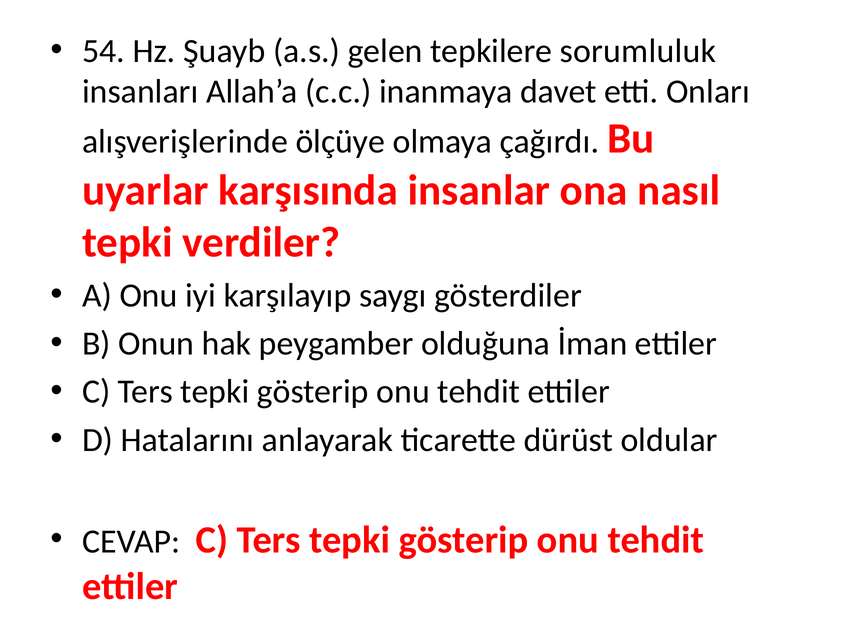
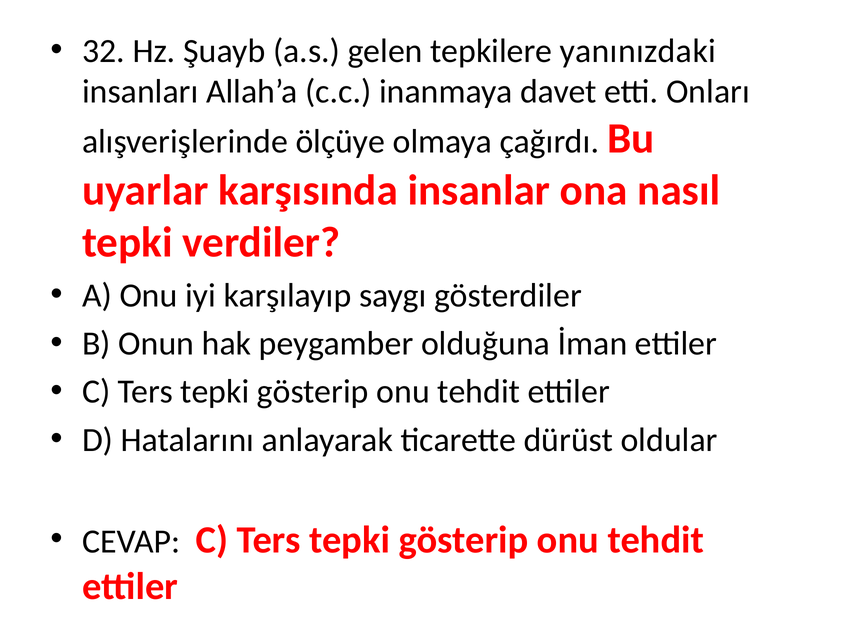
54: 54 -> 32
sorumluluk: sorumluluk -> yanınızdaki
